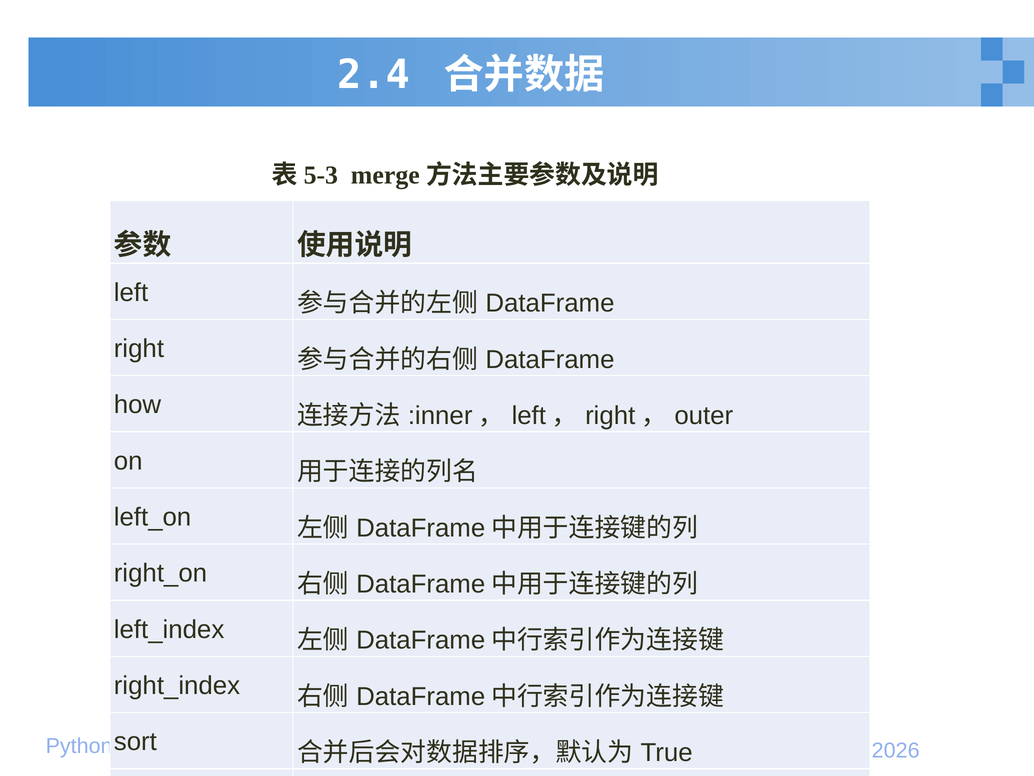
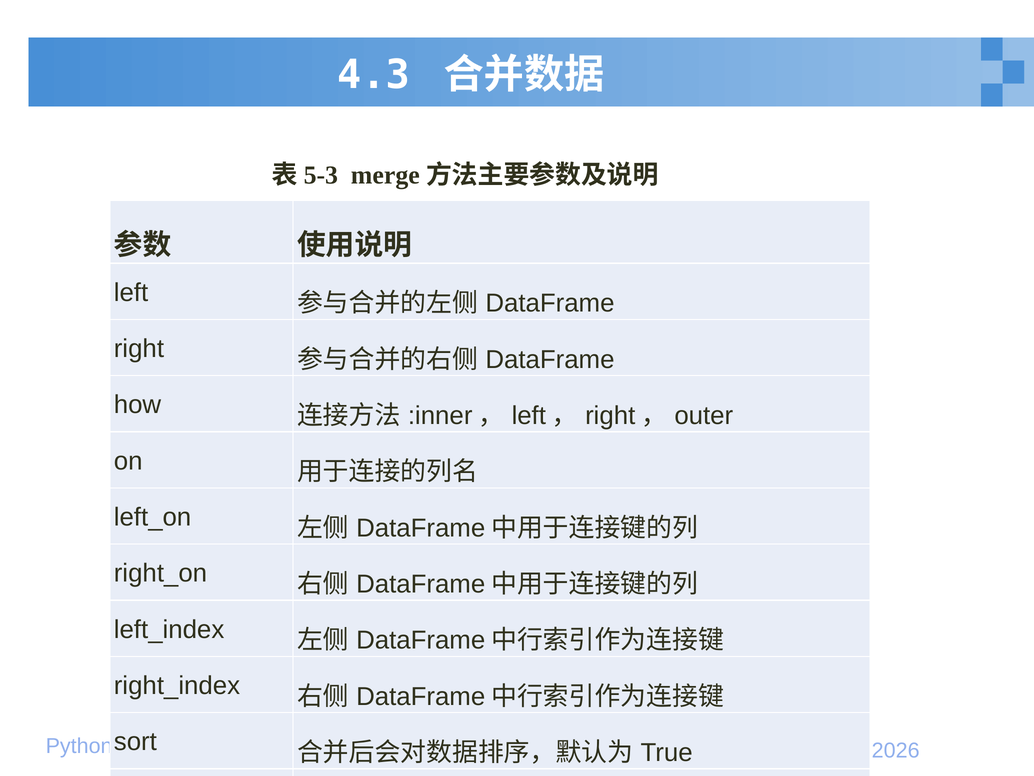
2.4: 2.4 -> 4.3
